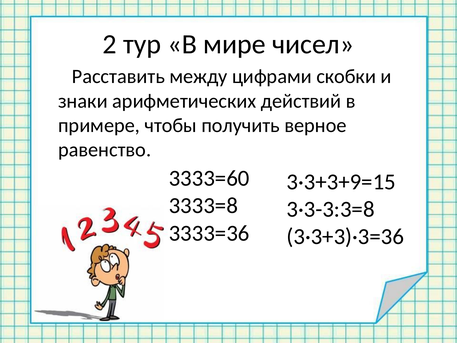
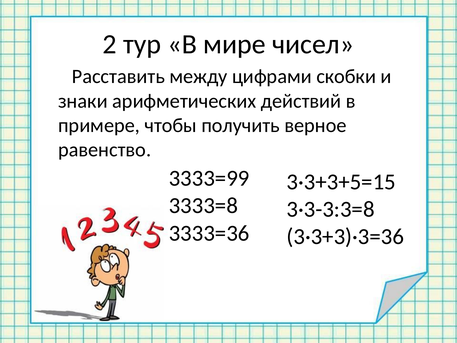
3333=60: 3333=60 -> 3333=99
3·3+3+9=15: 3·3+3+9=15 -> 3·3+3+5=15
